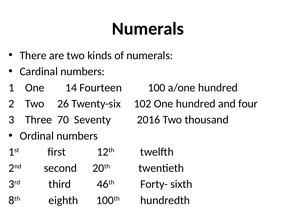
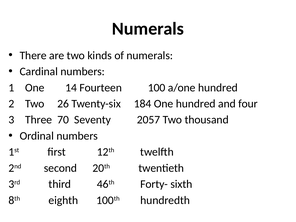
102: 102 -> 184
2016: 2016 -> 2057
